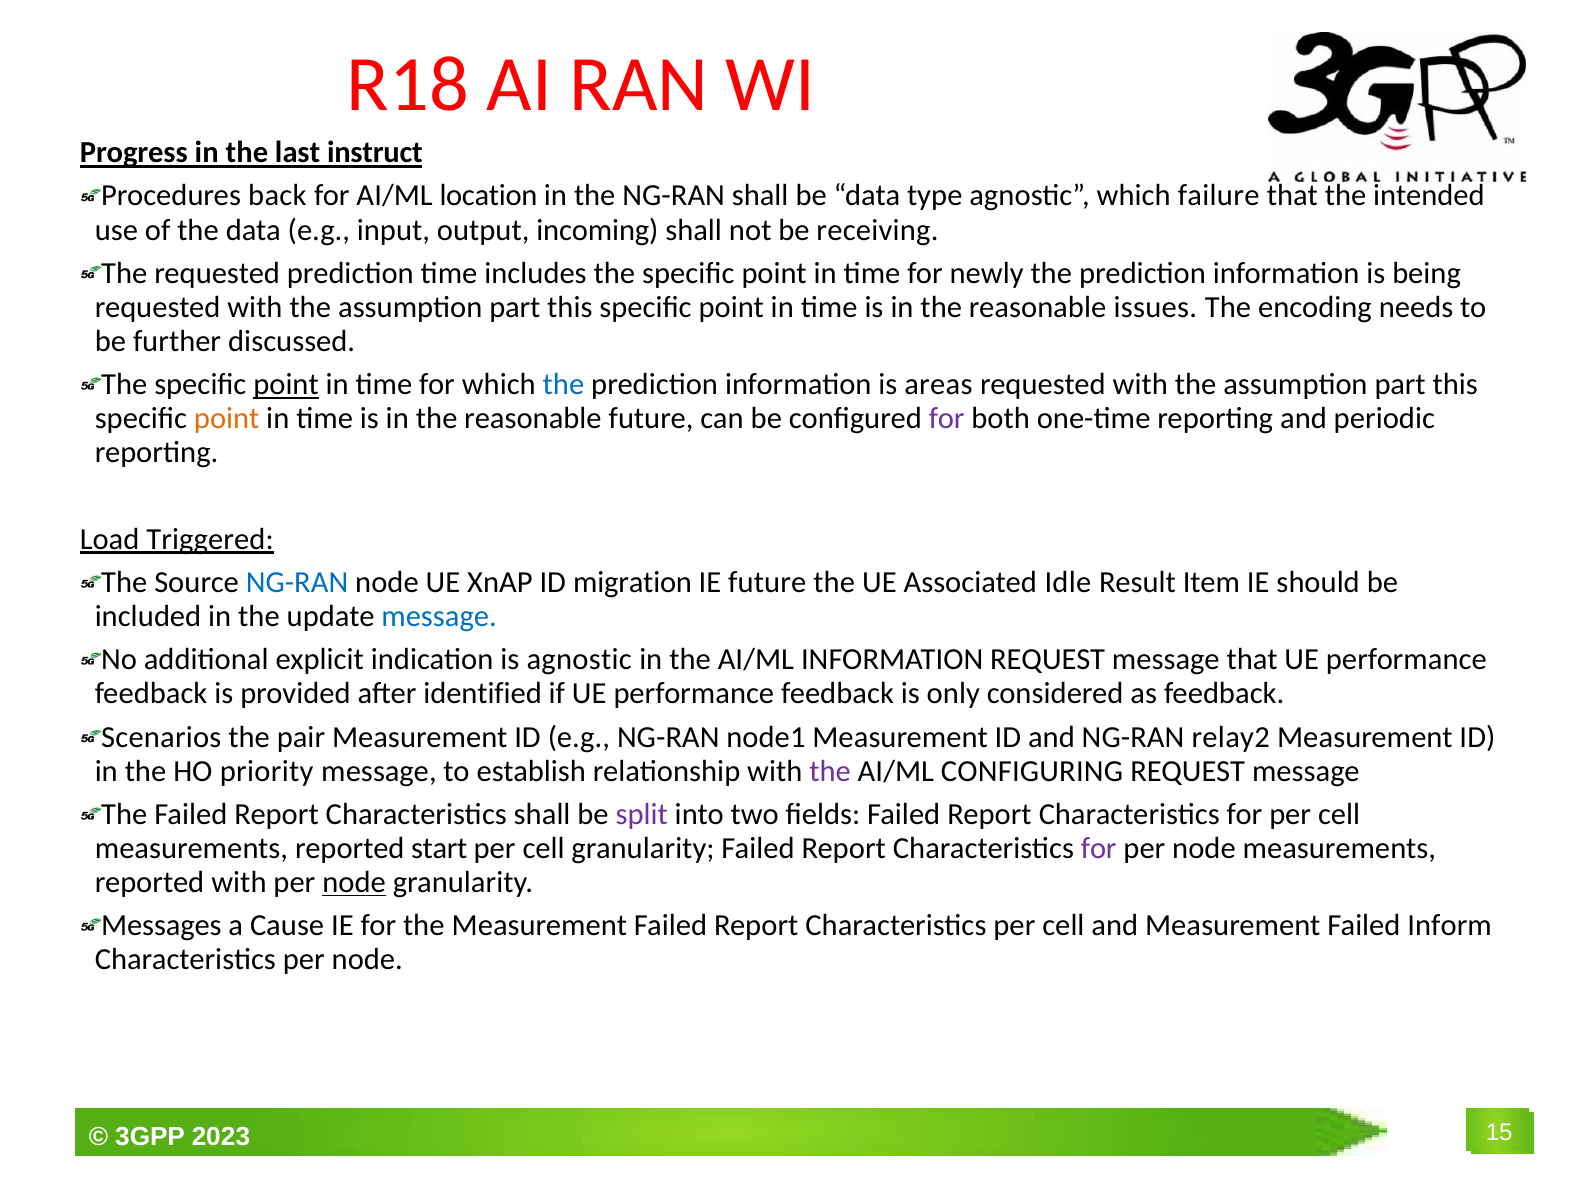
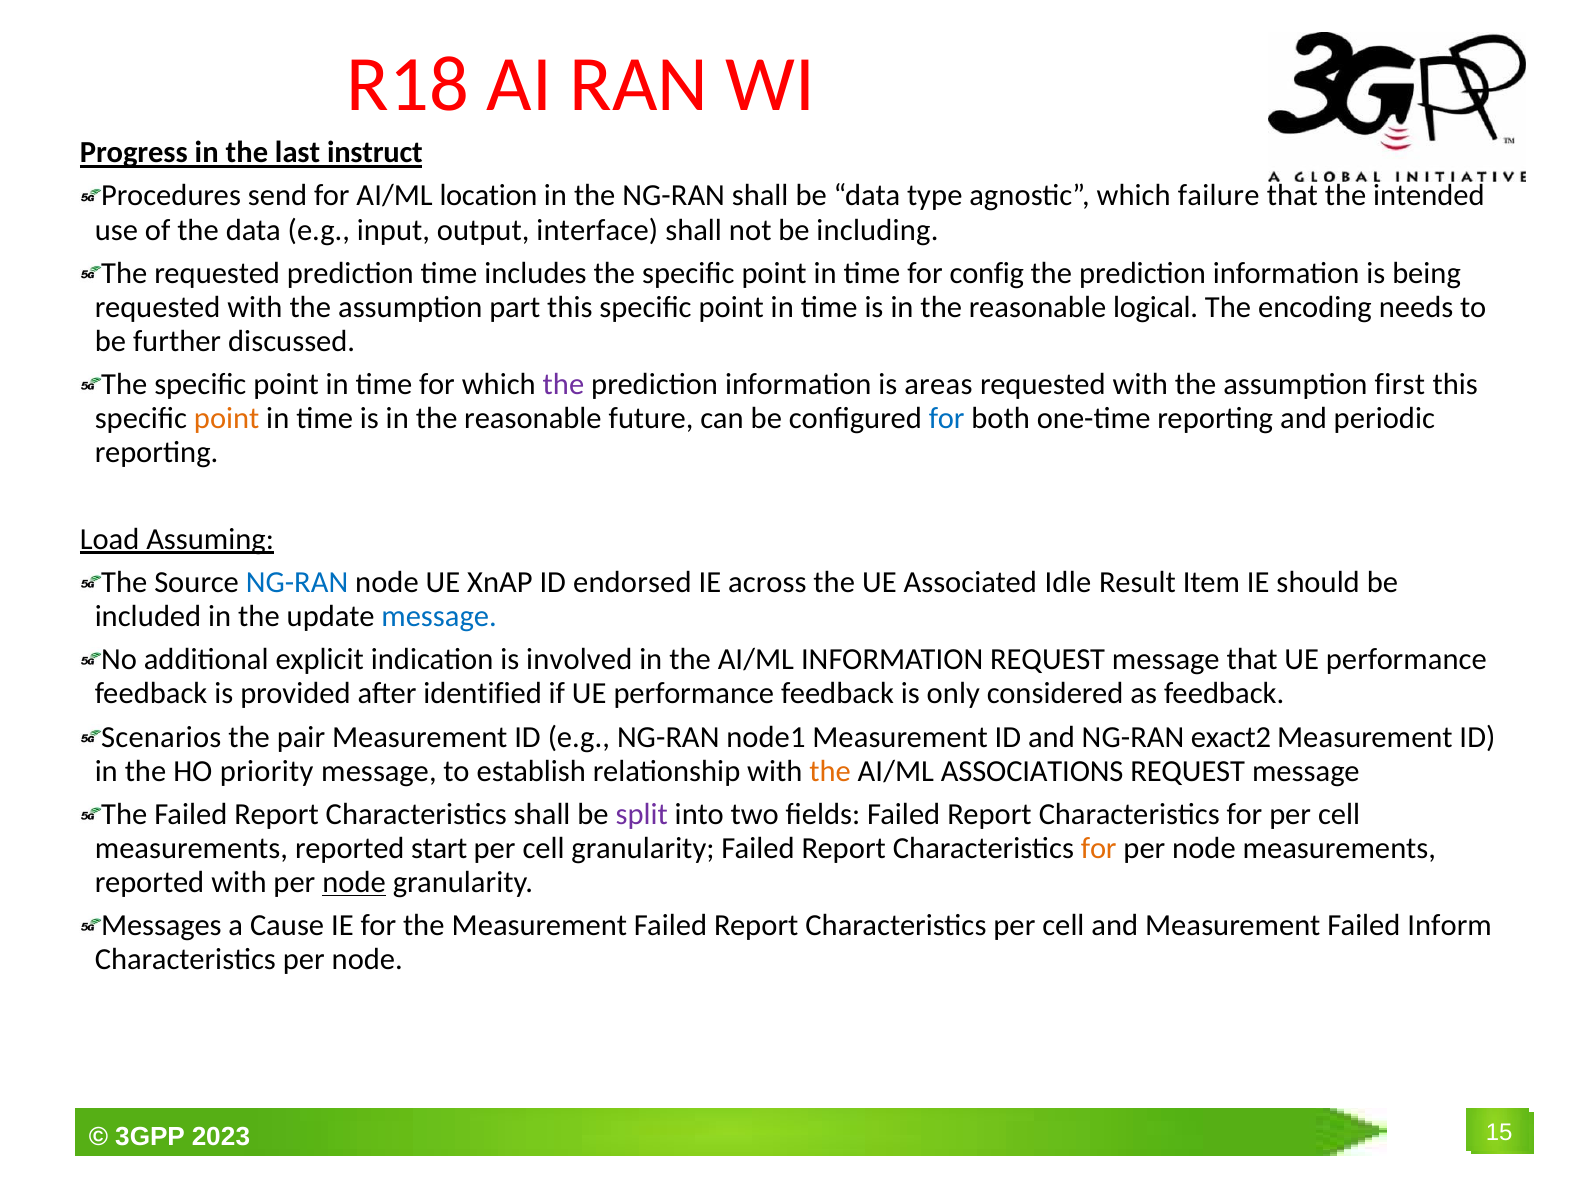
back: back -> send
incoming: incoming -> interface
receiving: receiving -> including
newly: newly -> config
issues: issues -> logical
point at (286, 385) underline: present -> none
the at (563, 385) colour: blue -> purple
part at (1400, 385): part -> first
for at (947, 419) colour: purple -> blue
Triggered: Triggered -> Assuming
migration: migration -> endorsed
IE future: future -> across
is agnostic: agnostic -> involved
relay2: relay2 -> exact2
the at (830, 771) colour: purple -> orange
CONFIGURING: CONFIGURING -> ASSOCIATIONS
for at (1099, 849) colour: purple -> orange
